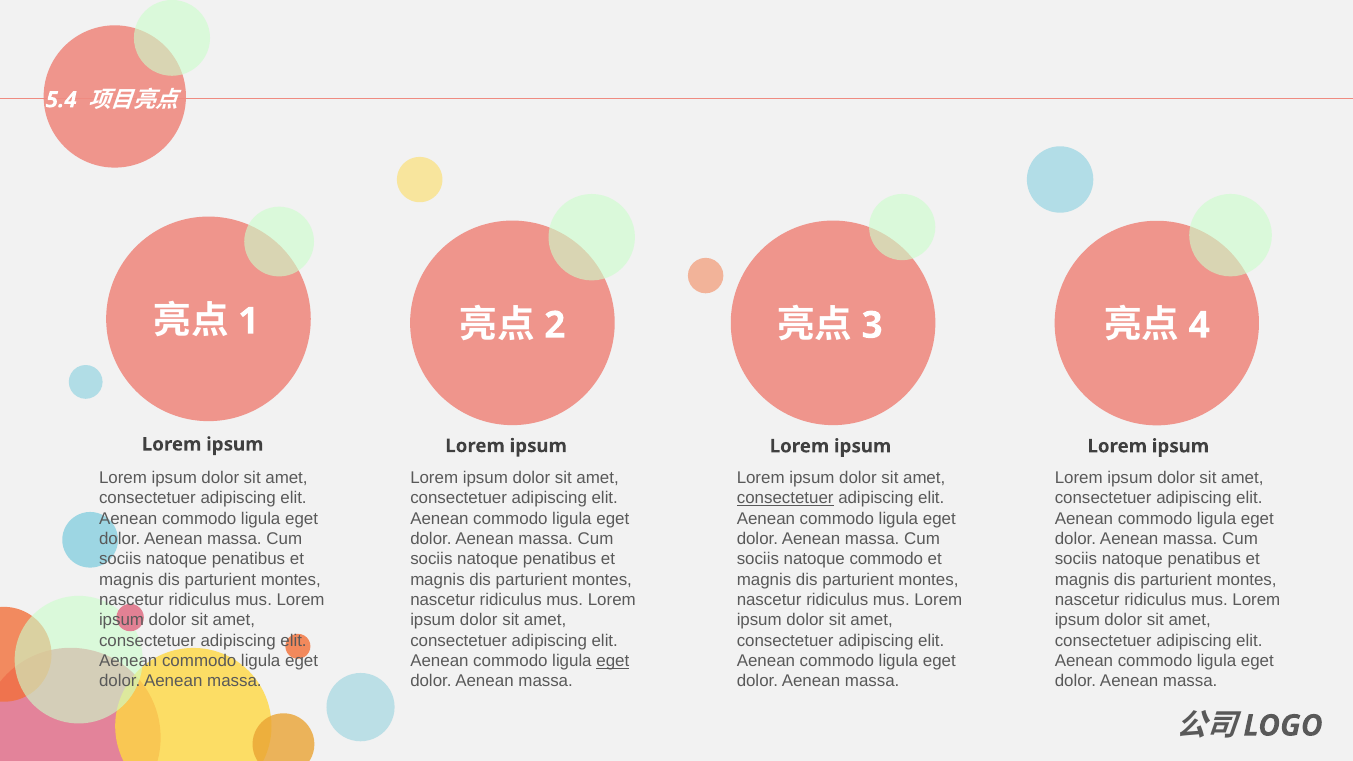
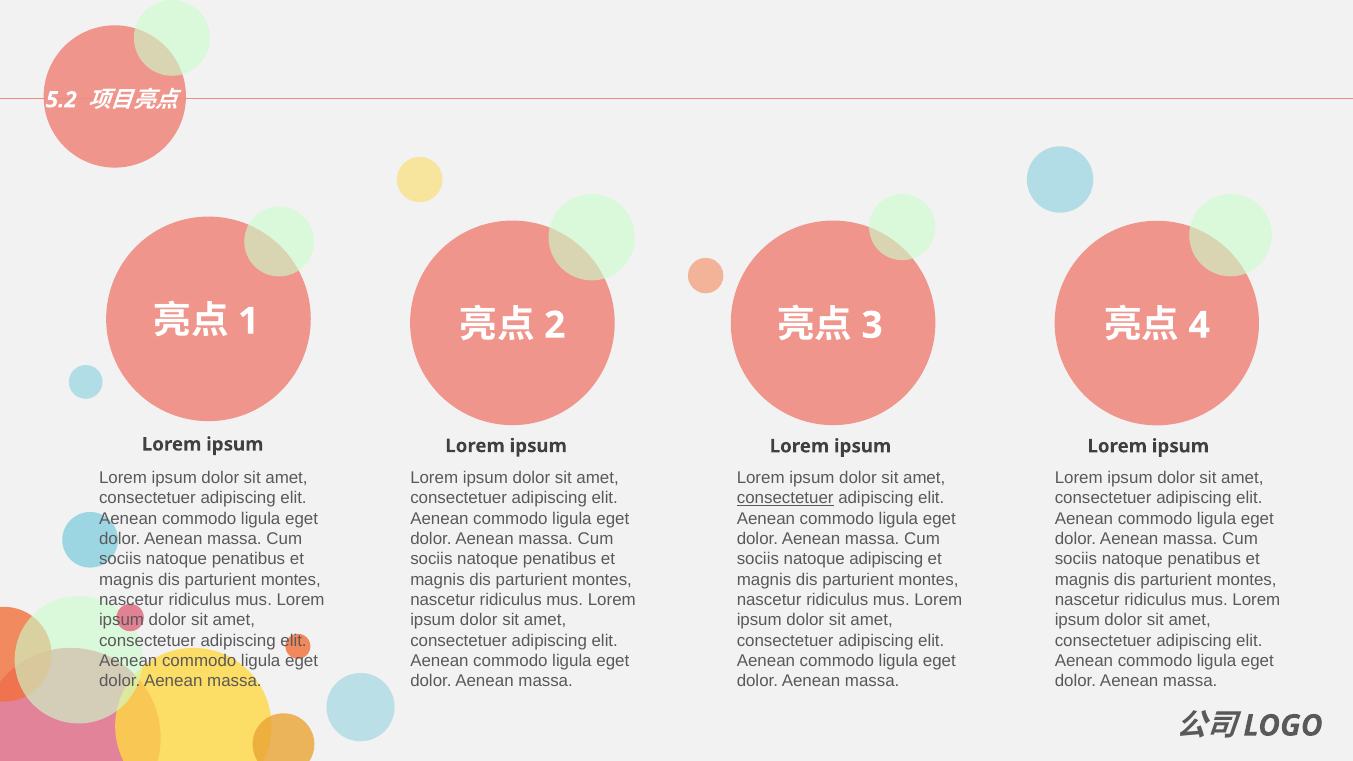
5.4: 5.4 -> 5.2
natoque commodo: commodo -> adipiscing
eget at (613, 661) underline: present -> none
